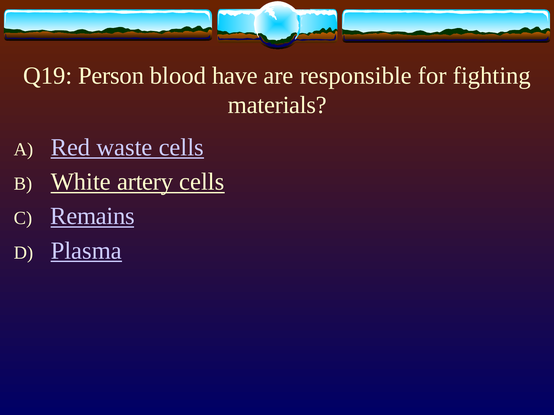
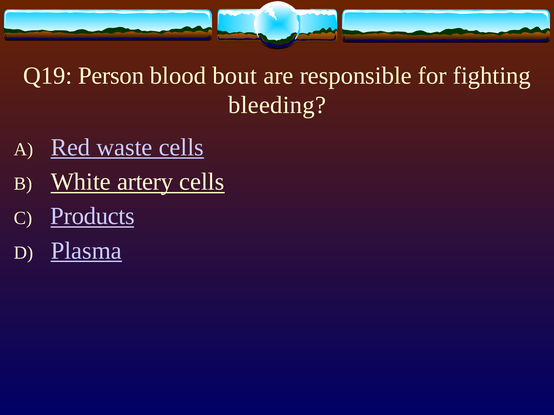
have: have -> bout
materials: materials -> bleeding
Remains: Remains -> Products
